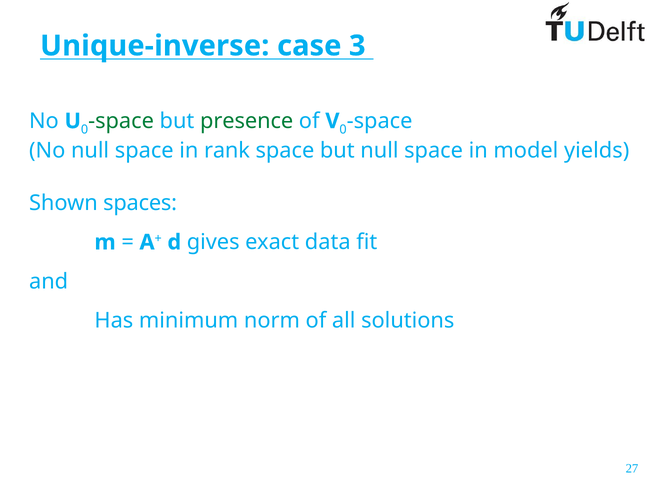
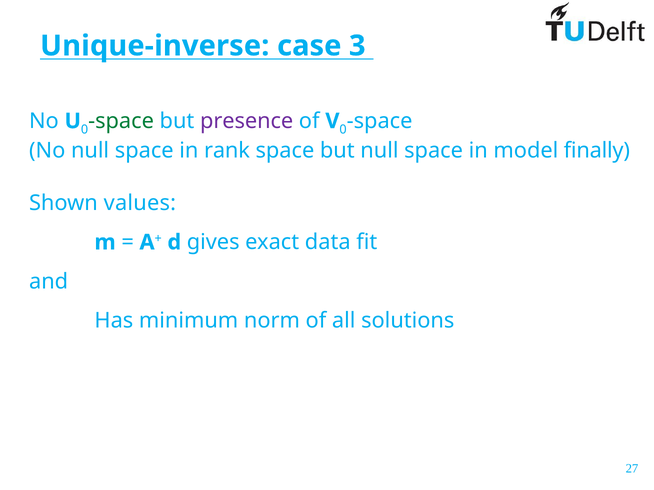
presence colour: green -> purple
yields: yields -> finally
spaces: spaces -> values
